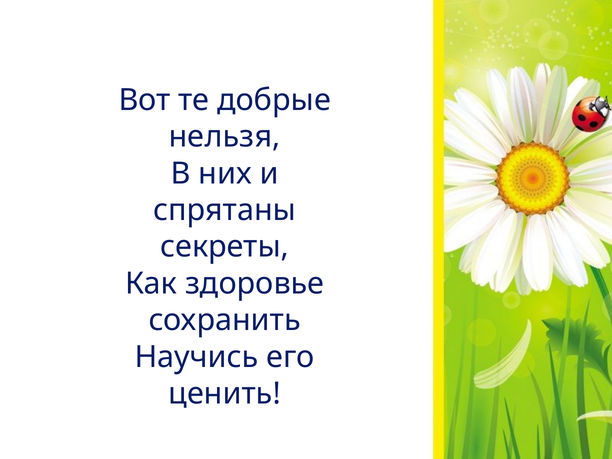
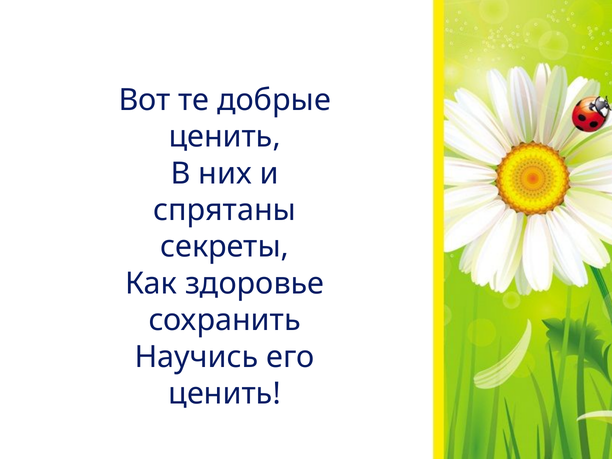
нельзя at (225, 137): нельзя -> ценить
